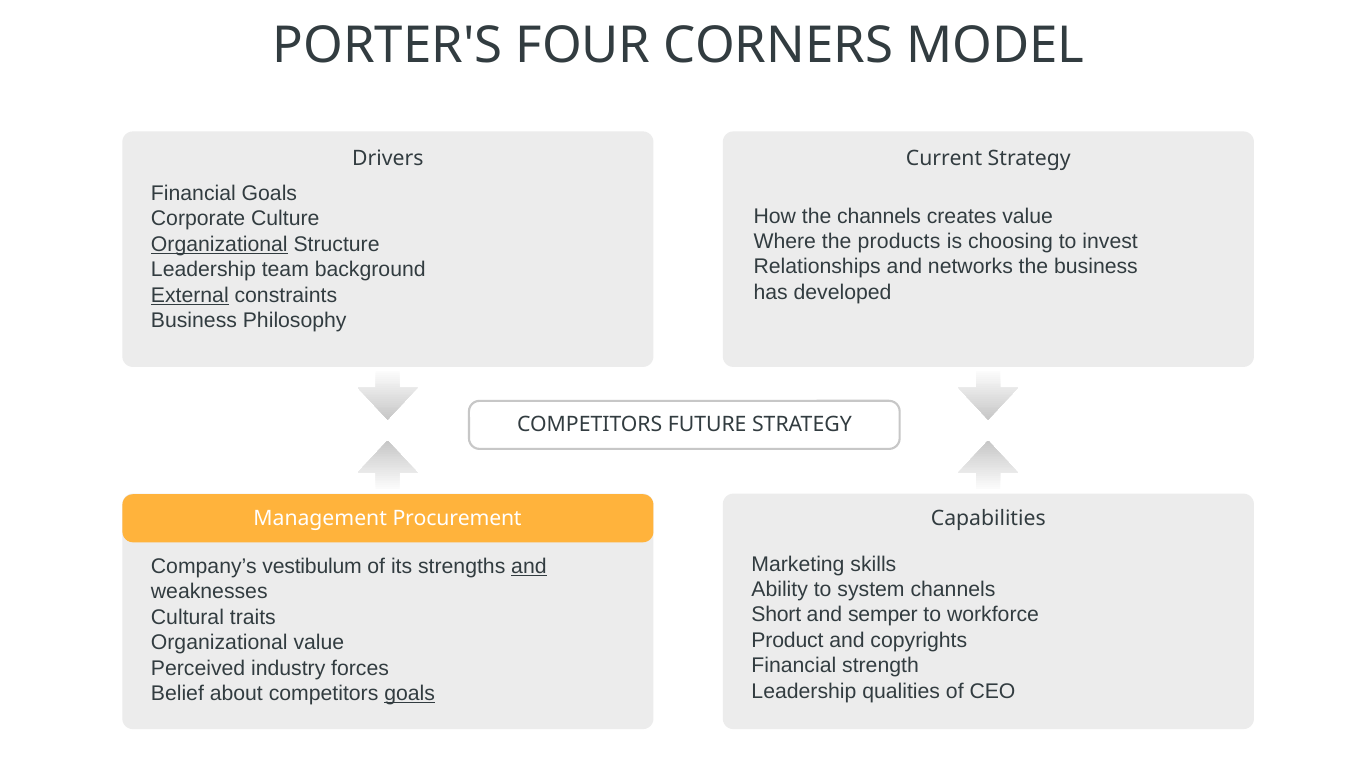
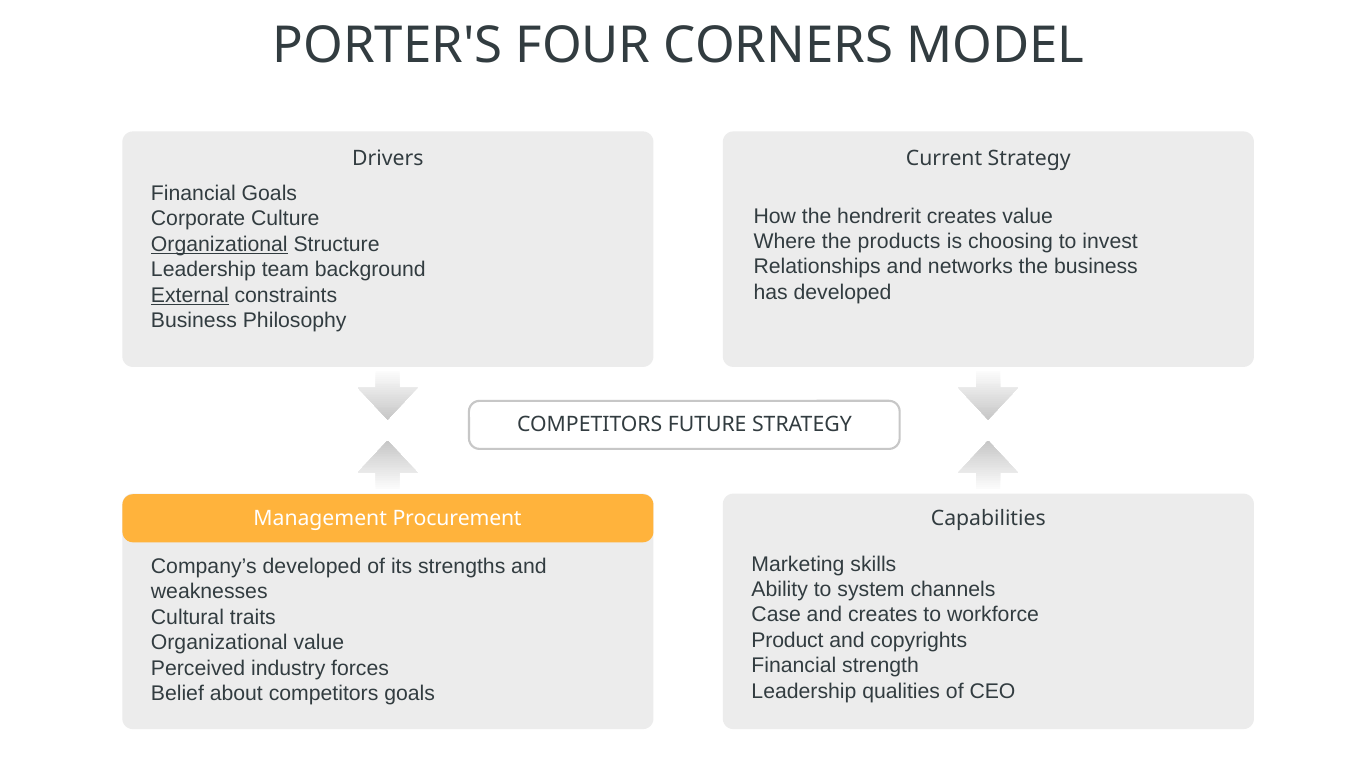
the channels: channels -> hendrerit
Company’s vestibulum: vestibulum -> developed
and at (529, 566) underline: present -> none
Short: Short -> Case
and semper: semper -> creates
goals at (410, 693) underline: present -> none
